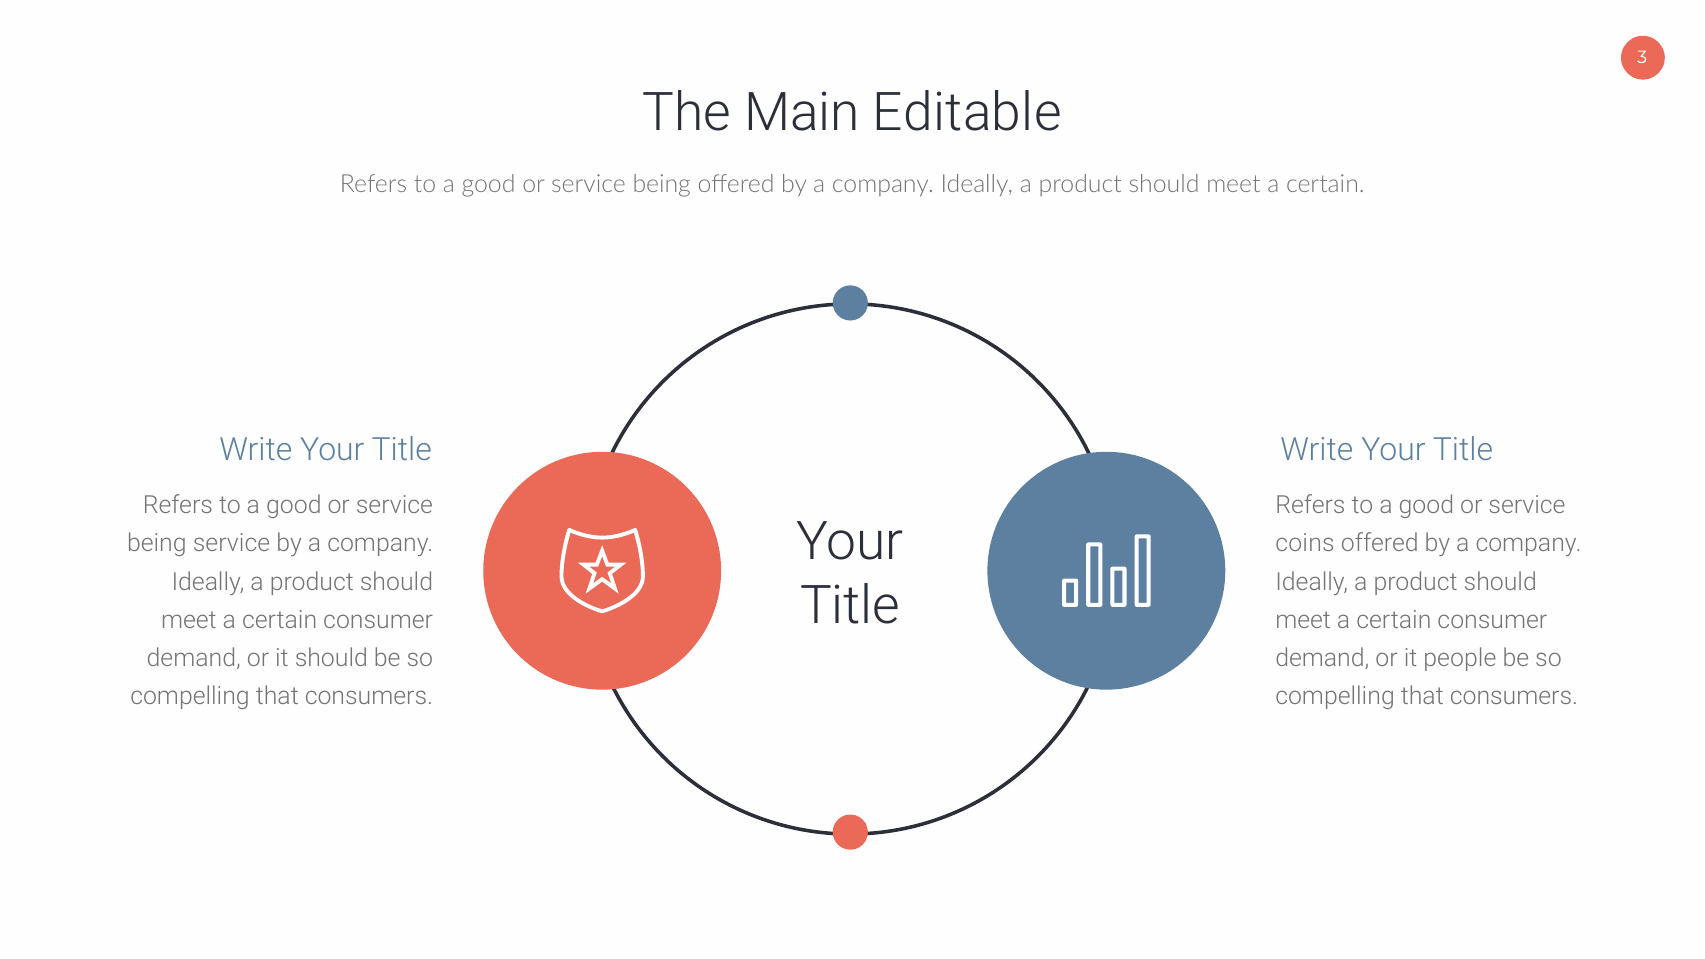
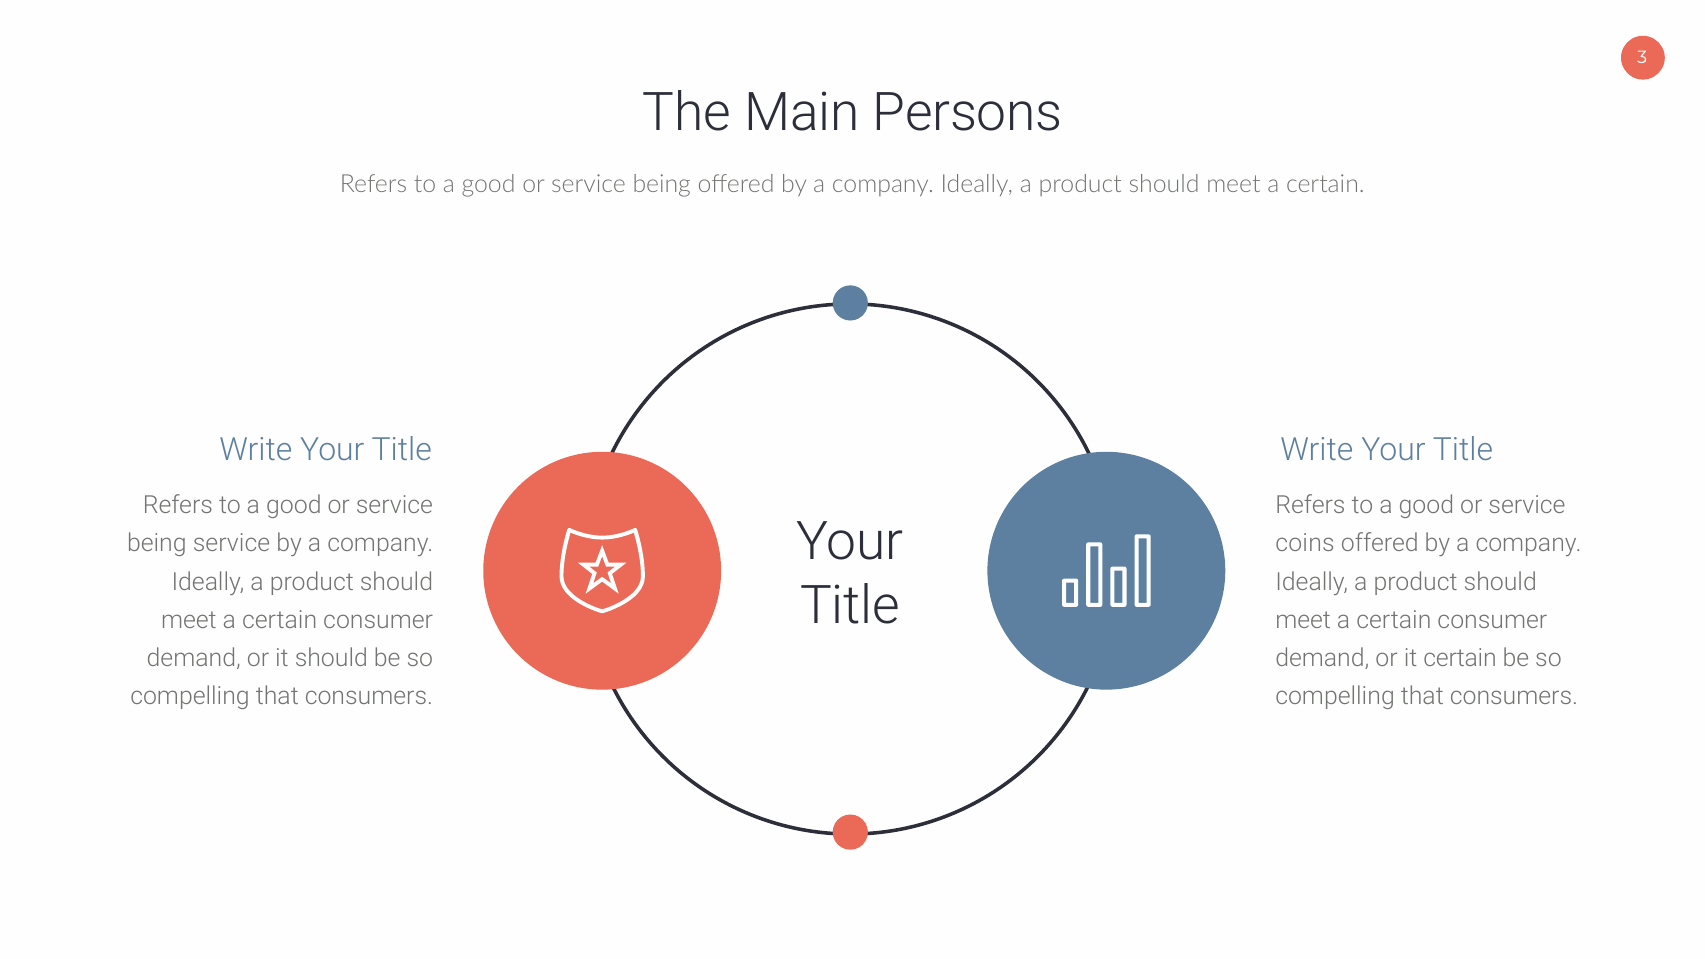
Editable: Editable -> Persons
it people: people -> certain
